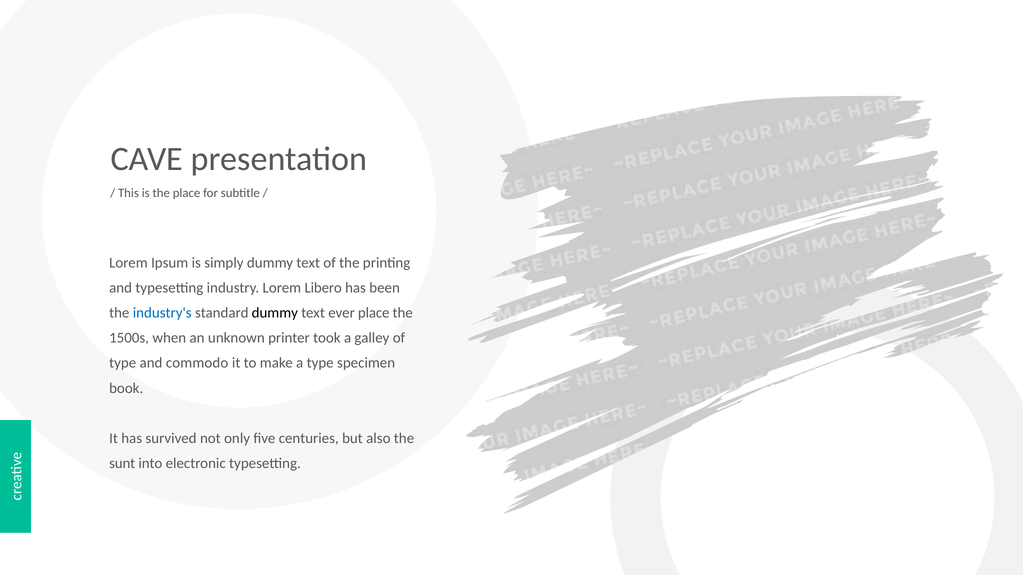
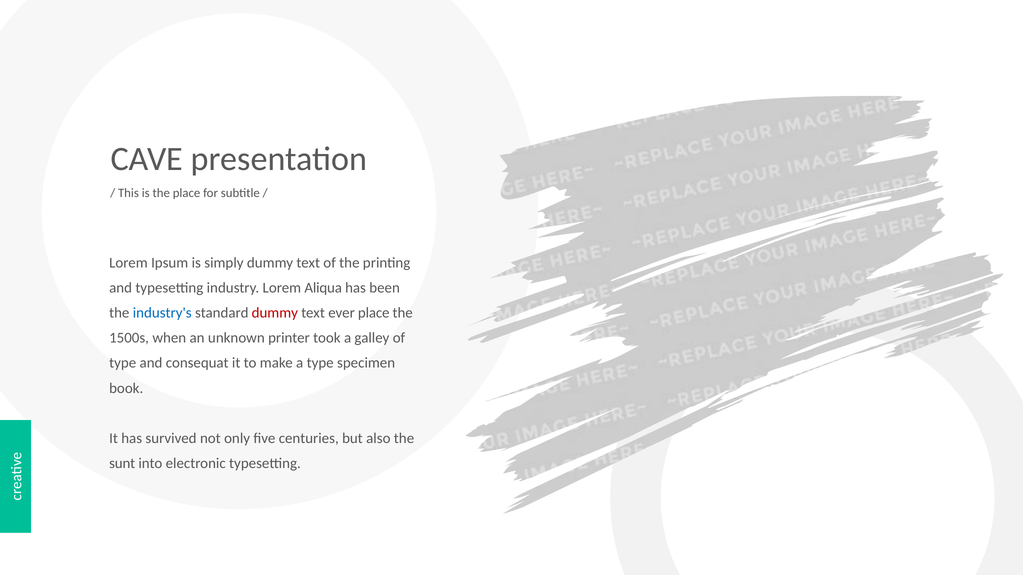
Libero: Libero -> Aliqua
dummy at (275, 313) colour: black -> red
commodo: commodo -> consequat
